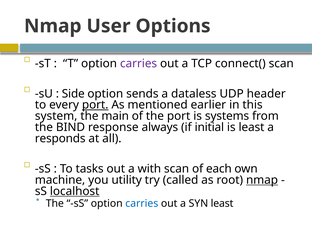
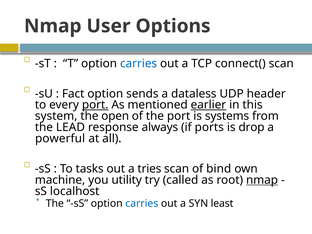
carries at (139, 64) colour: purple -> blue
Side: Side -> Fact
earlier underline: none -> present
main: main -> open
BIND: BIND -> LEAD
initial: initial -> ports
is least: least -> drop
responds: responds -> powerful
with: with -> tries
each: each -> bind
localhost underline: present -> none
